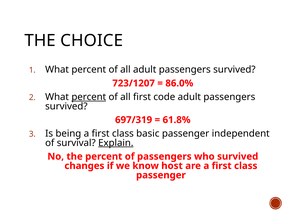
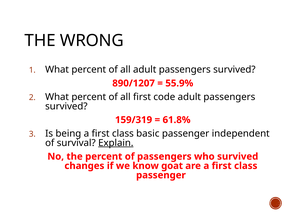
CHOICE: CHOICE -> WRONG
723/1207: 723/1207 -> 890/1207
86.0%: 86.0% -> 55.9%
percent at (89, 97) underline: present -> none
697/319: 697/319 -> 159/319
host: host -> goat
